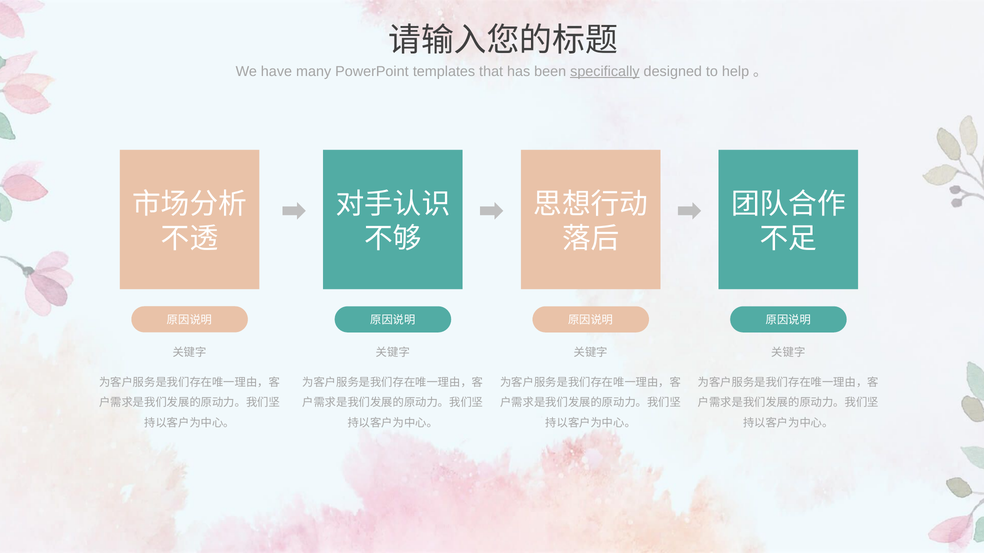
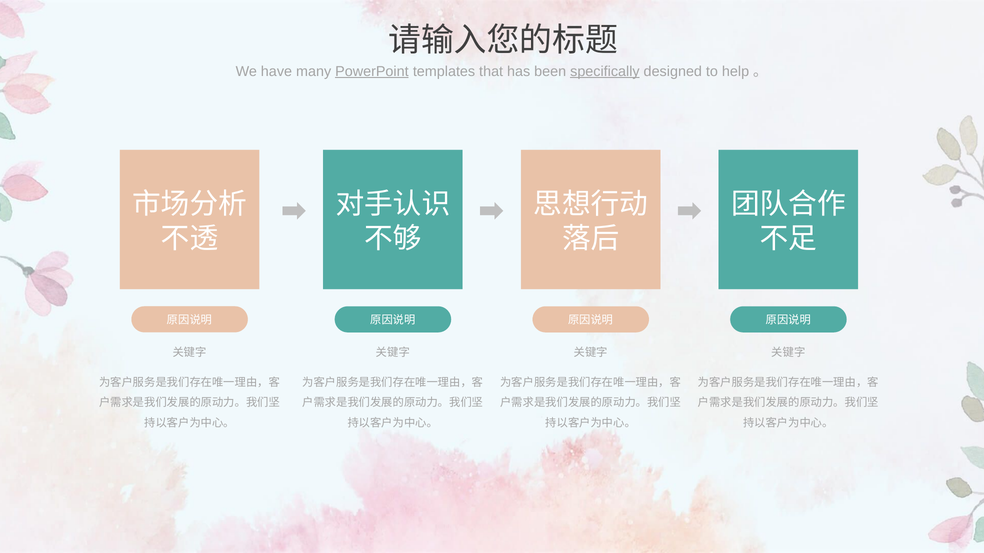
PowerPoint underline: none -> present
